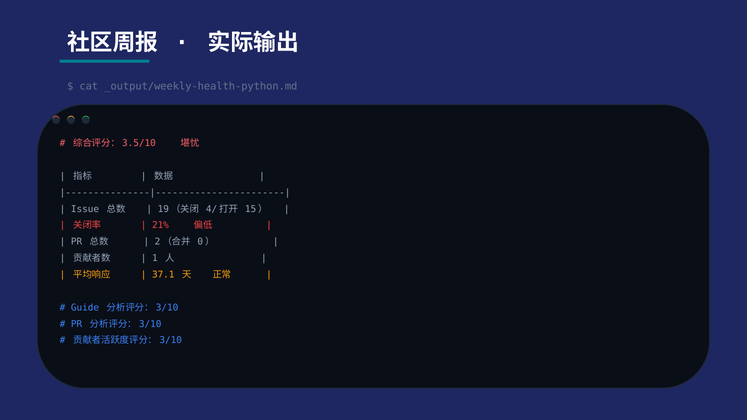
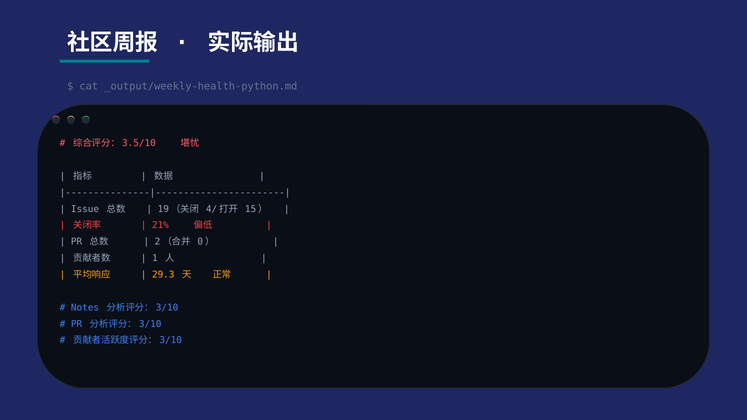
37.1: 37.1 -> 29.3
Guide: Guide -> Notes
